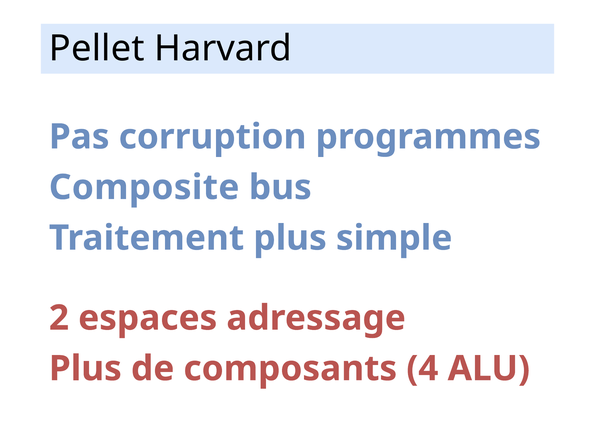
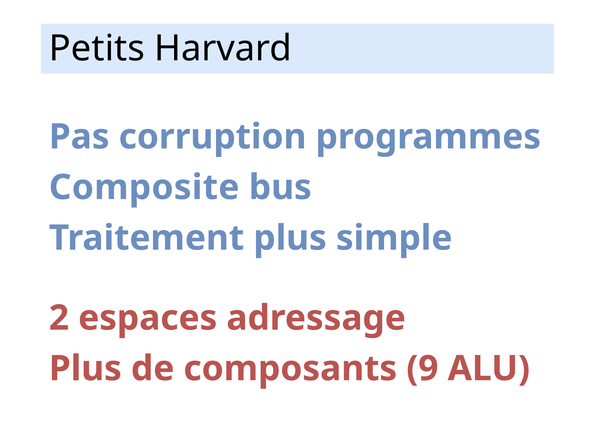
Pellet: Pellet -> Petits
4: 4 -> 9
